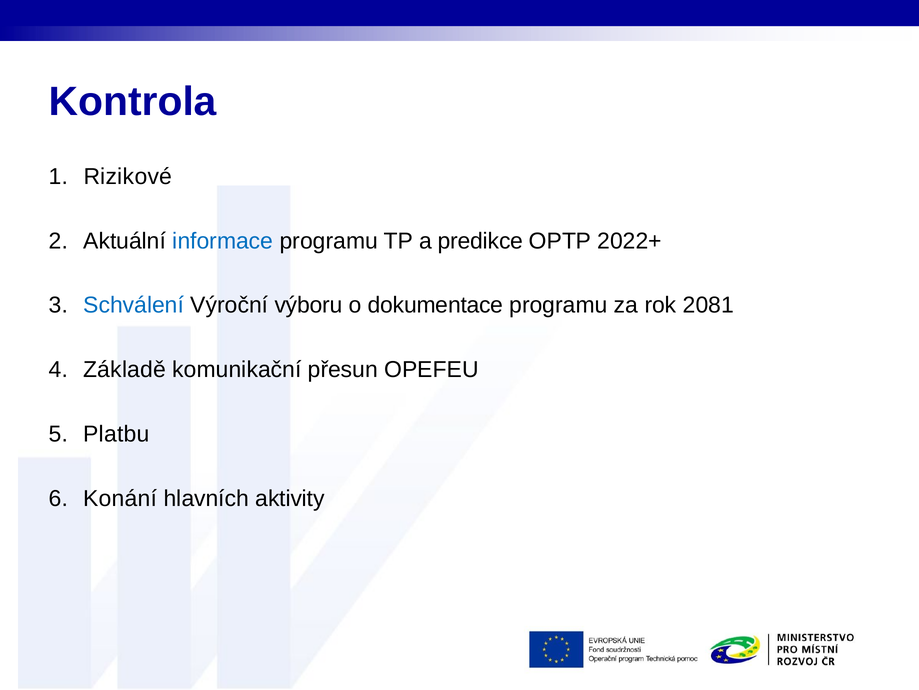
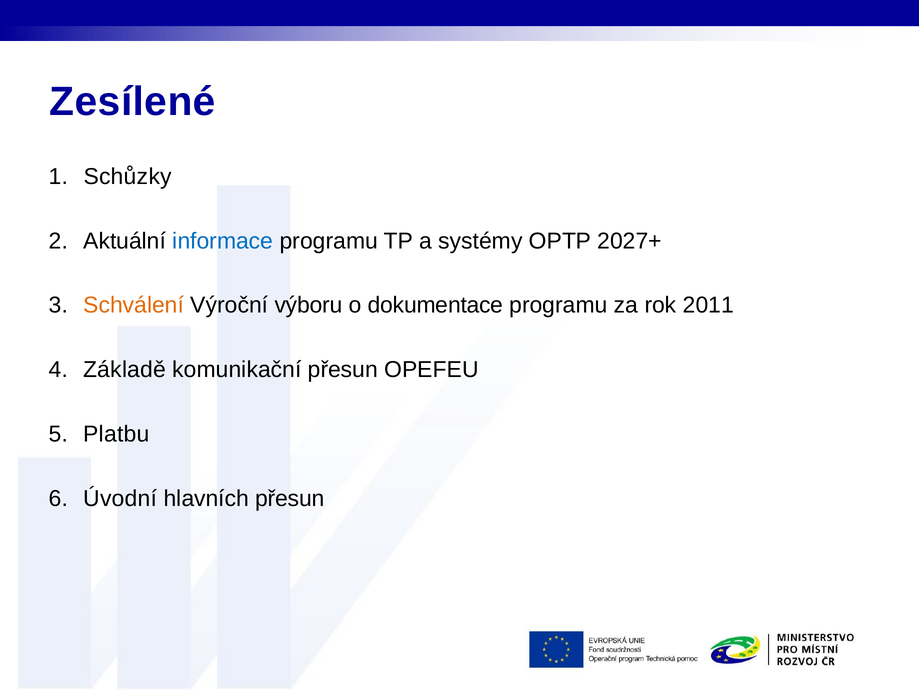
Kontrola: Kontrola -> Zesílené
Rizikové: Rizikové -> Schůzky
predikce: predikce -> systémy
2022+: 2022+ -> 2027+
Schválení colour: blue -> orange
2081: 2081 -> 2011
Konání: Konání -> Úvodní
hlavních aktivity: aktivity -> přesun
